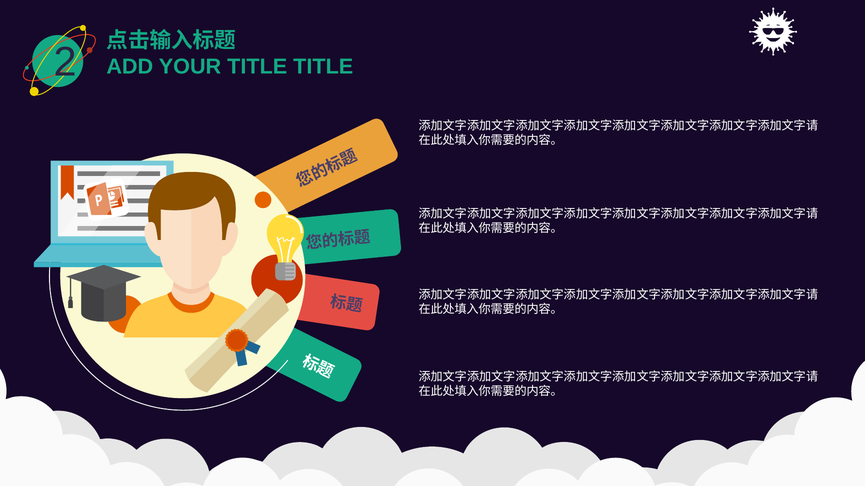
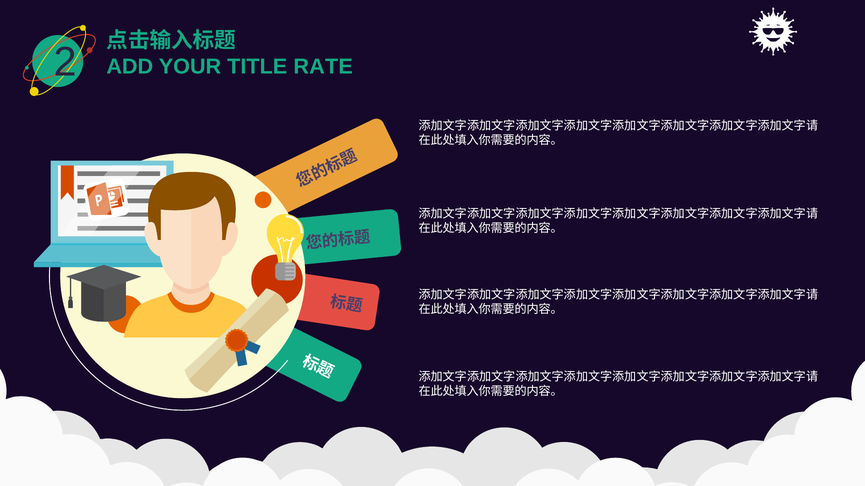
TITLE TITLE: TITLE -> RATE
